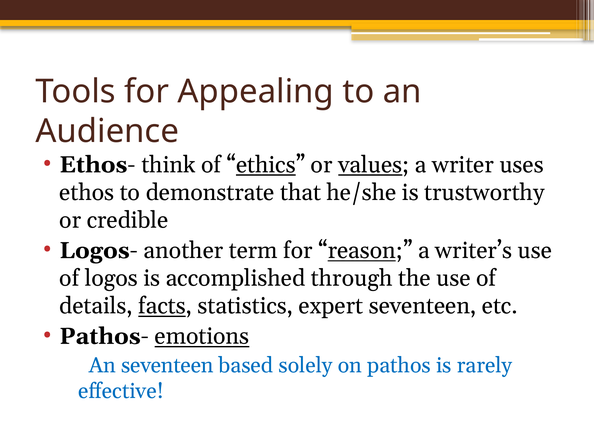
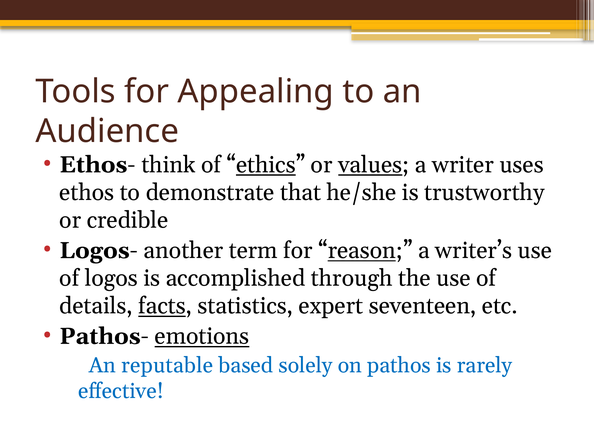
An seventeen: seventeen -> reputable
